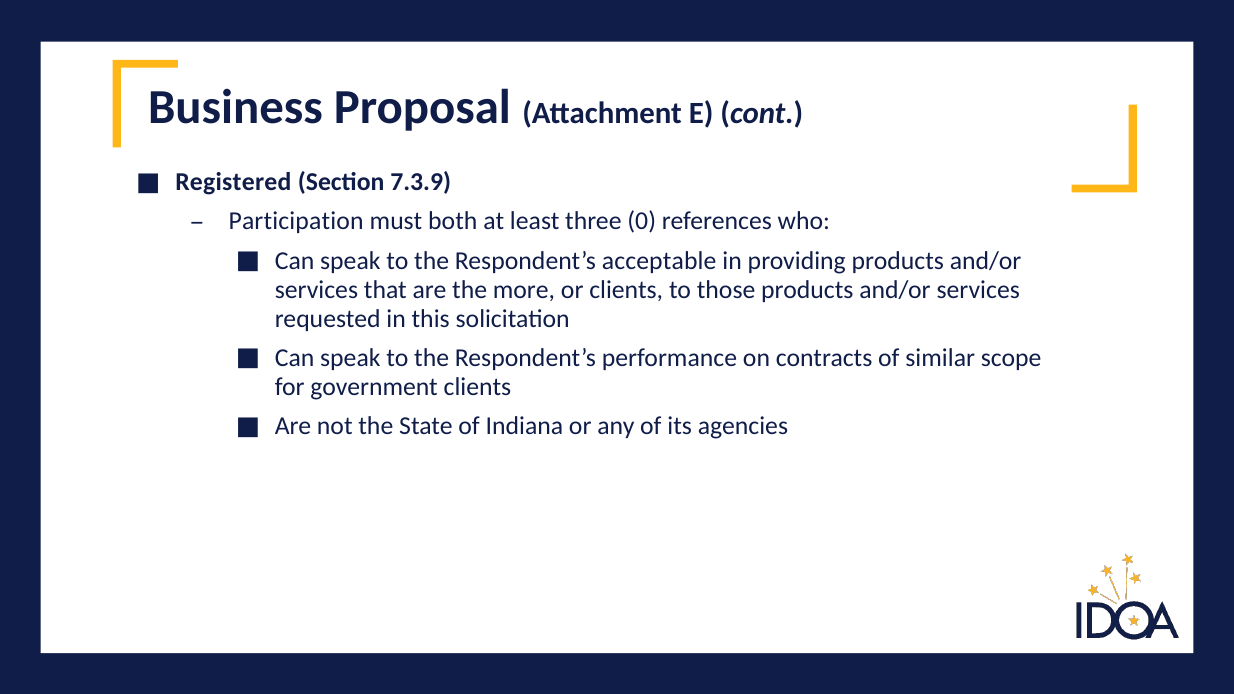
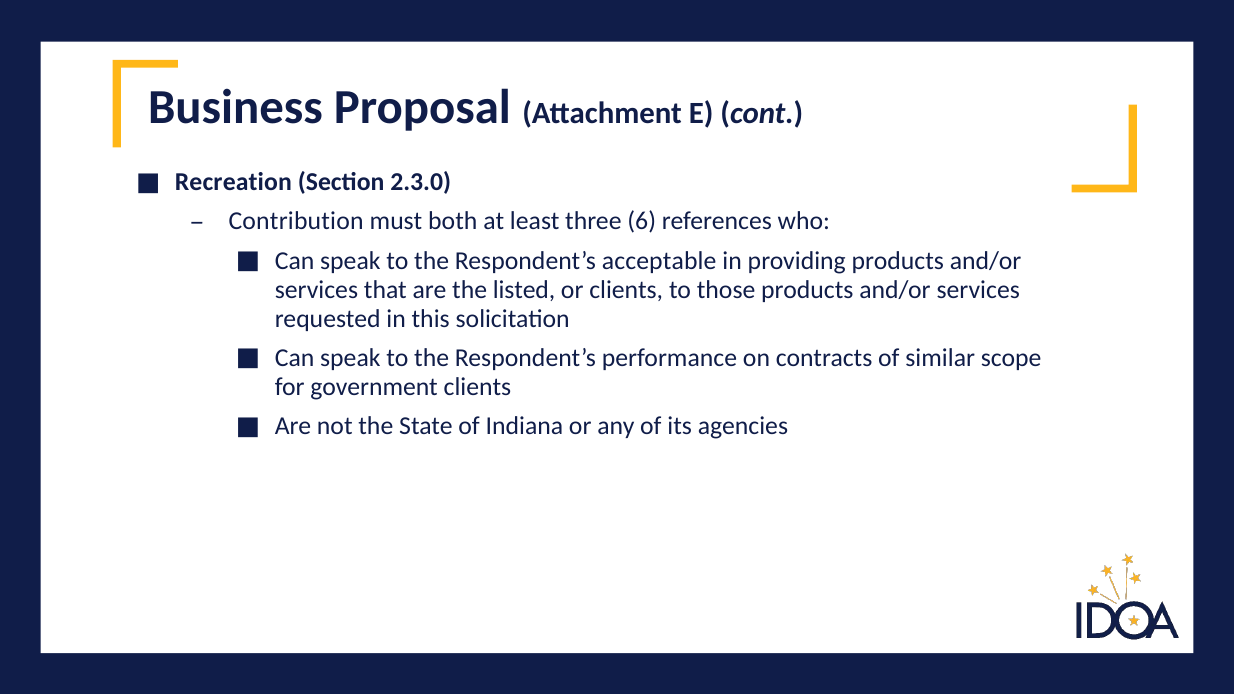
Registered: Registered -> Recreation
7.3.9: 7.3.9 -> 2.3.0
Participation: Participation -> Contribution
0: 0 -> 6
more: more -> listed
